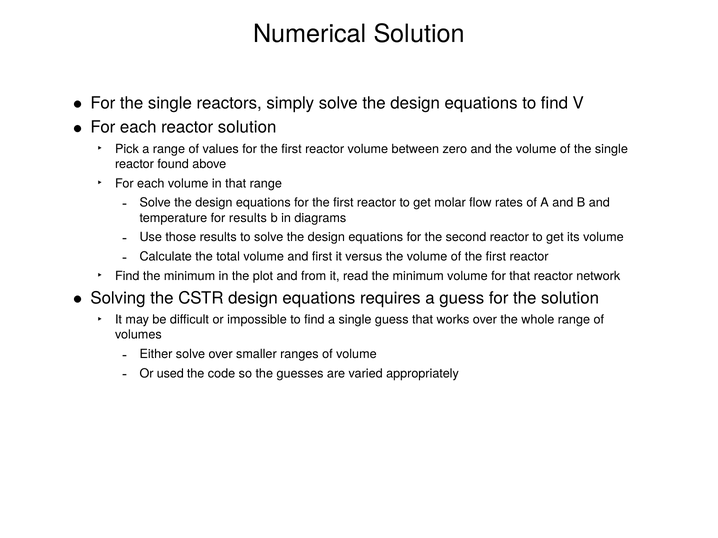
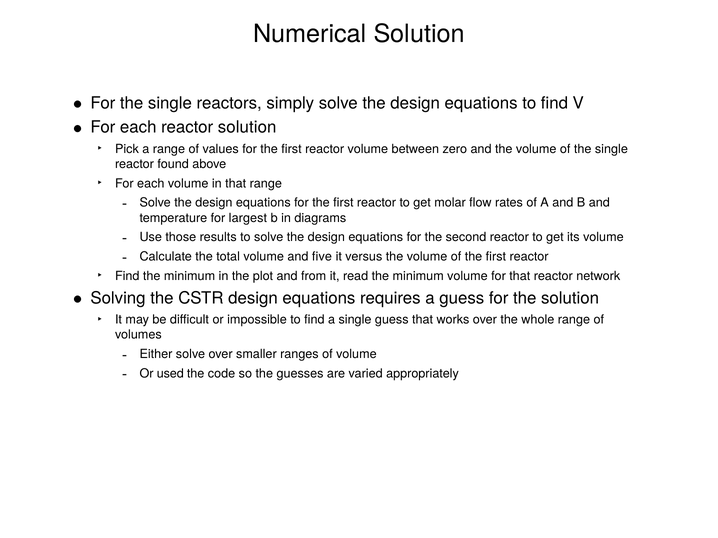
for results: results -> largest
and first: first -> five
